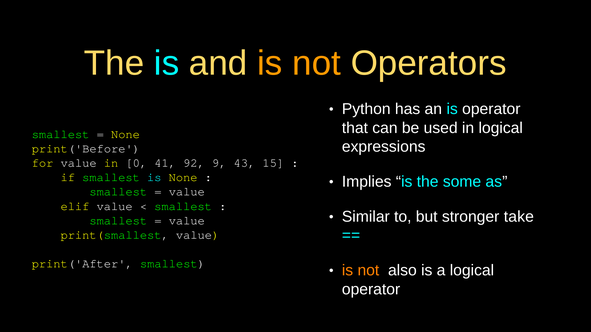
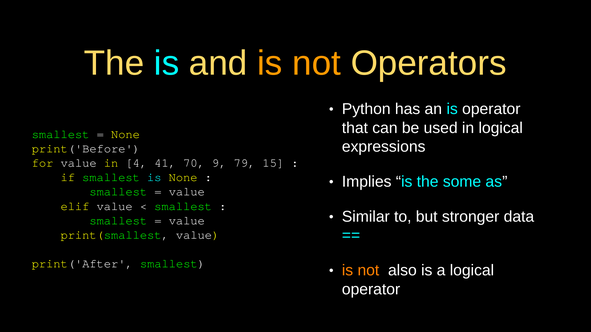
0: 0 -> 4
92: 92 -> 70
43: 43 -> 79
take: take -> data
